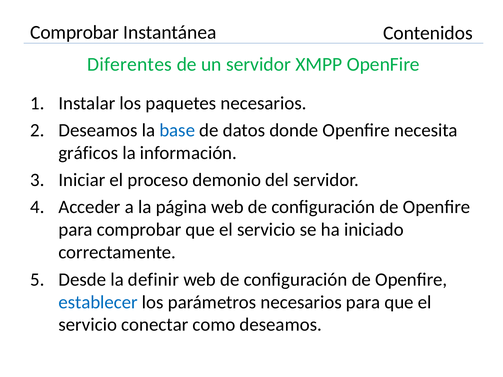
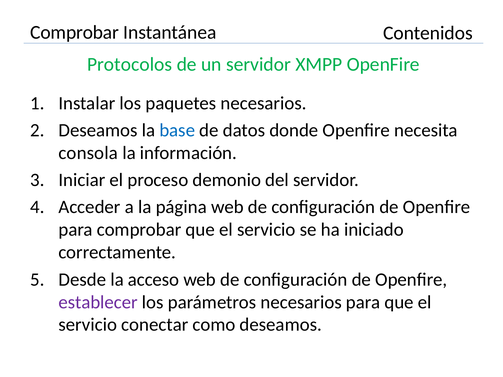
Diferentes: Diferentes -> Protocolos
gráficos: gráficos -> consola
definir: definir -> acceso
establecer colour: blue -> purple
